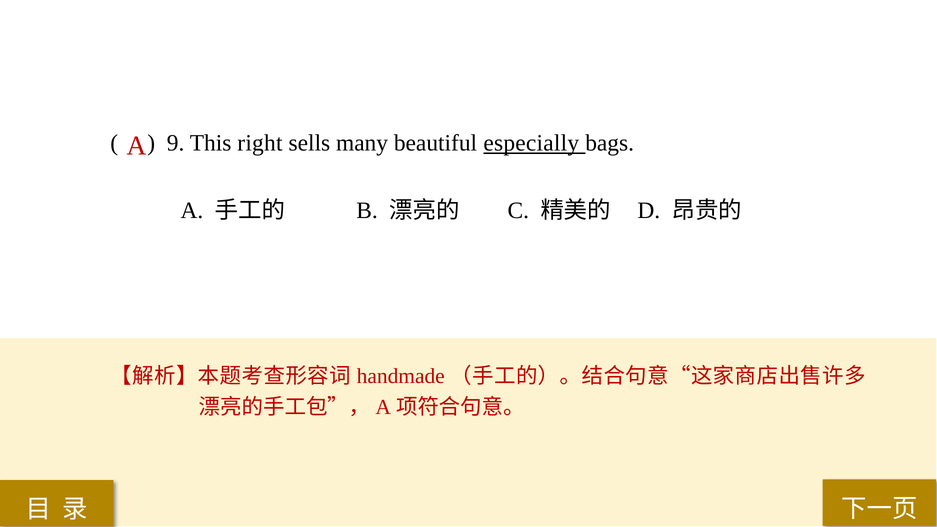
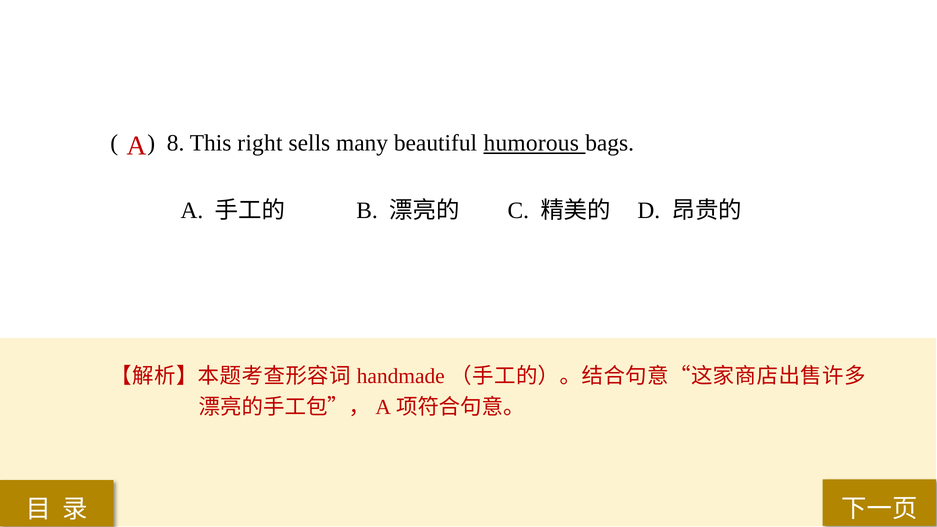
9: 9 -> 8
especially: especially -> humorous
